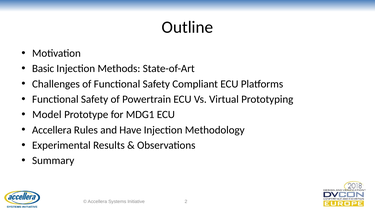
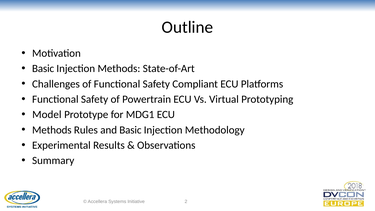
Accellera at (52, 130): Accellera -> Methods
and Have: Have -> Basic
